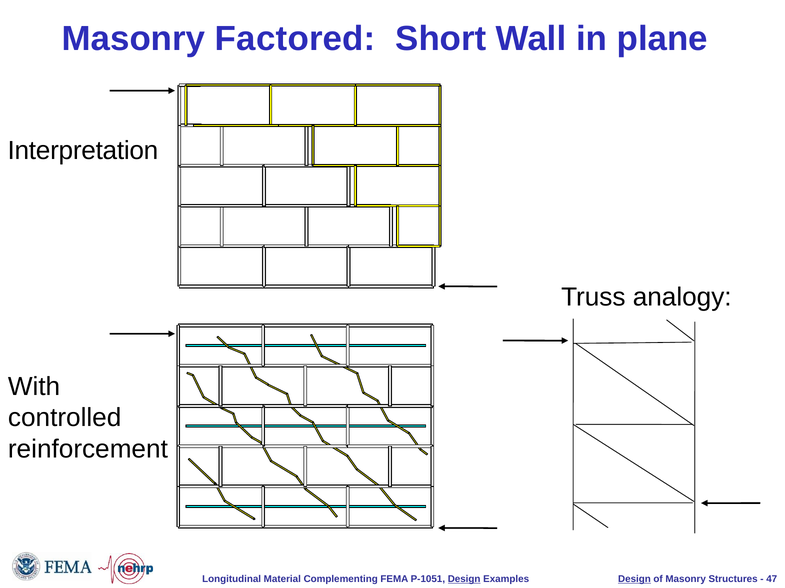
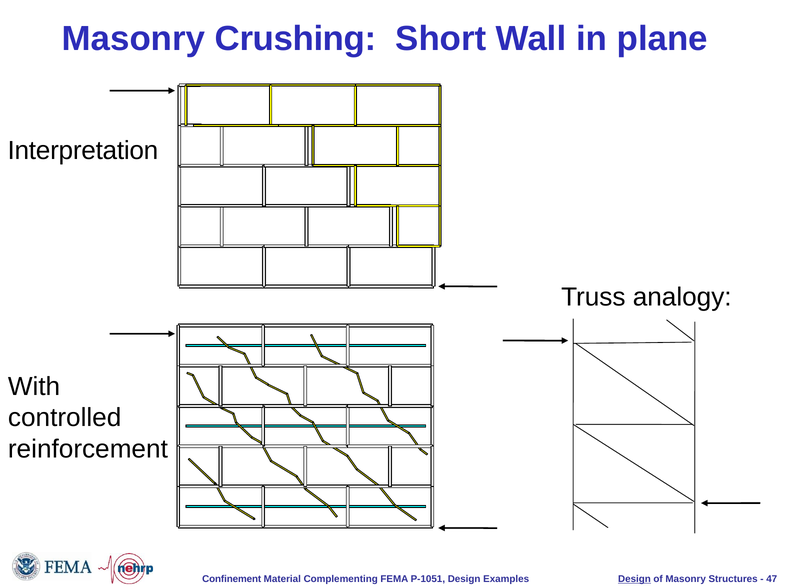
Factored: Factored -> Crushing
Longitudinal: Longitudinal -> Confinement
Design at (464, 580) underline: present -> none
